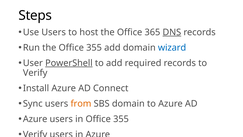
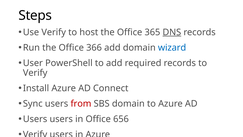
Use Users: Users -> Verify
the Office 355: 355 -> 366
PowerShell underline: present -> none
from colour: orange -> red
Azure at (35, 119): Azure -> Users
in Office 355: 355 -> 656
